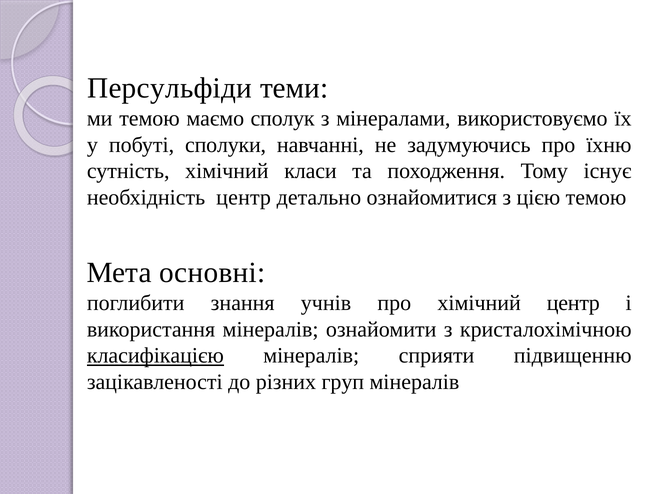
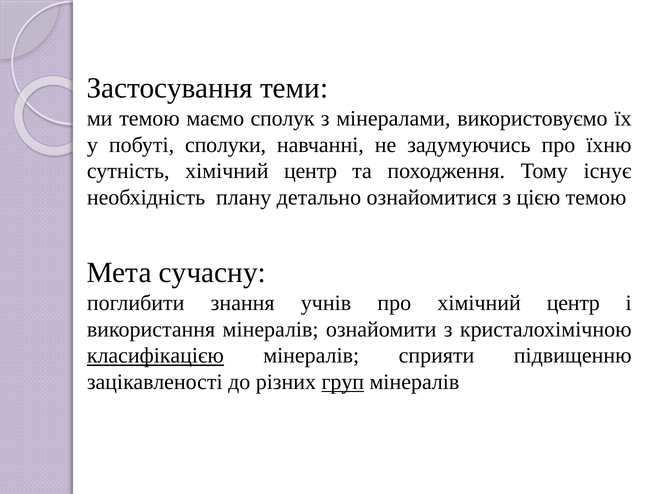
Персульфіди: Персульфіди -> Застосування
сутність хімічний класи: класи -> центр
необхідність центр: центр -> плану
основні: основні -> сучасну
груп underline: none -> present
